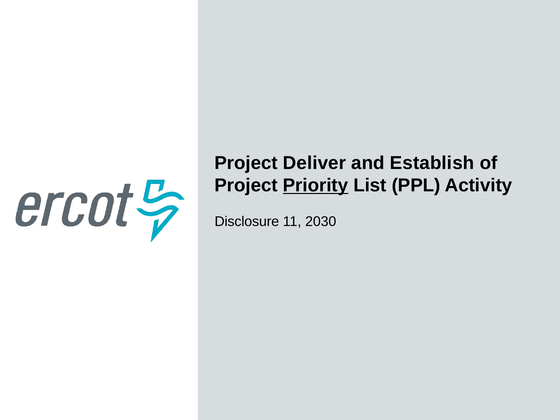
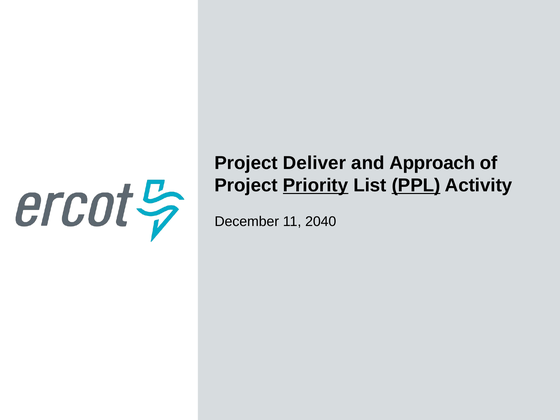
Establish: Establish -> Approach
PPL underline: none -> present
Disclosure: Disclosure -> December
2030: 2030 -> 2040
